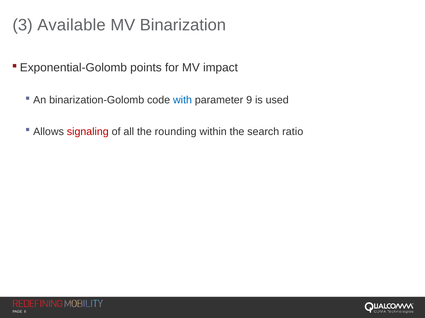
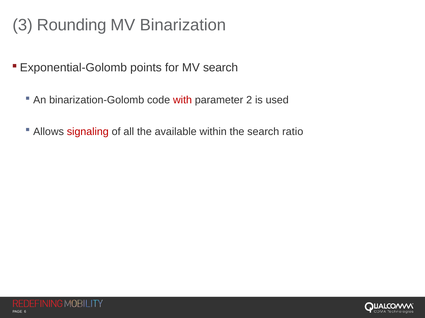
Available: Available -> Rounding
MV impact: impact -> search
with colour: blue -> red
9: 9 -> 2
rounding: rounding -> available
